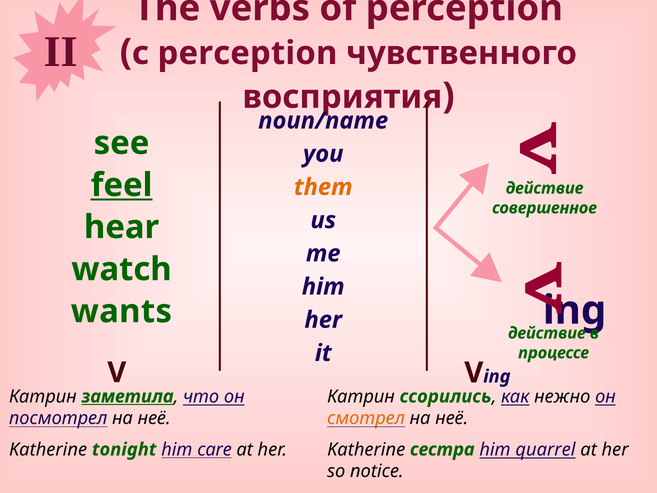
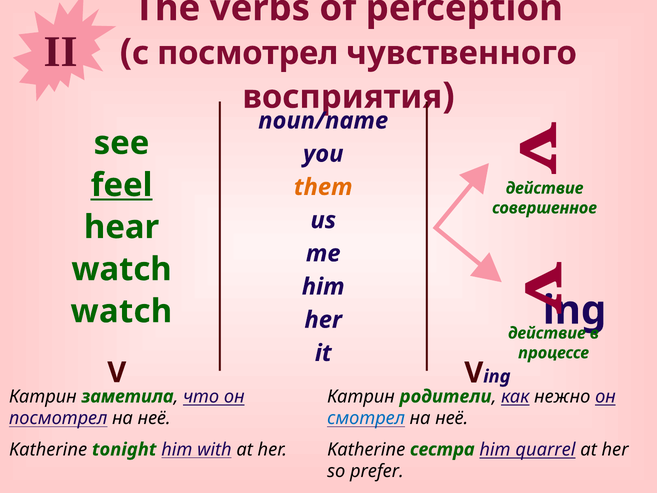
с perception: perception -> посмотрел
wants at (121, 311): wants -> watch
заметила underline: present -> none
ссорились: ссорились -> родители
смотрел colour: orange -> blue
care: care -> with
notice: notice -> prefer
